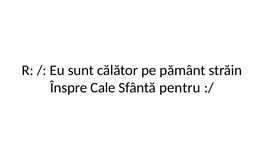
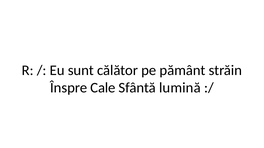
pentru: pentru -> lumină
